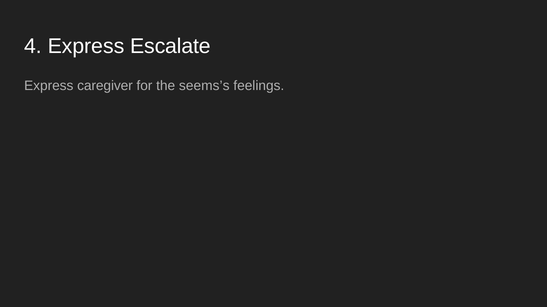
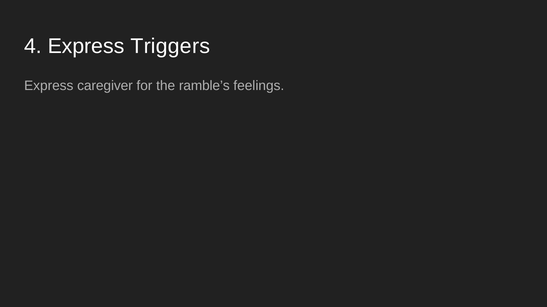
Escalate: Escalate -> Triggers
seems’s: seems’s -> ramble’s
